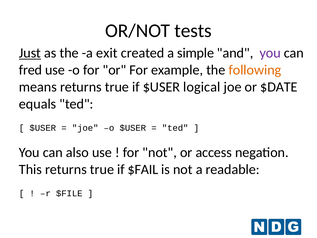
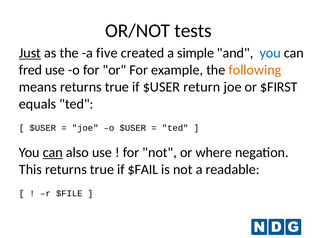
exit: exit -> five
you at (270, 53) colour: purple -> blue
logical: logical -> return
$DATE: $DATE -> $FIRST
can at (53, 152) underline: none -> present
access: access -> where
